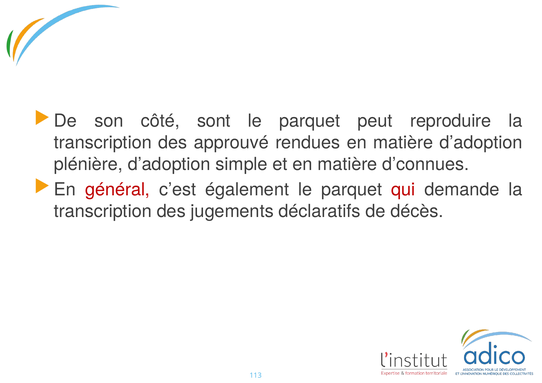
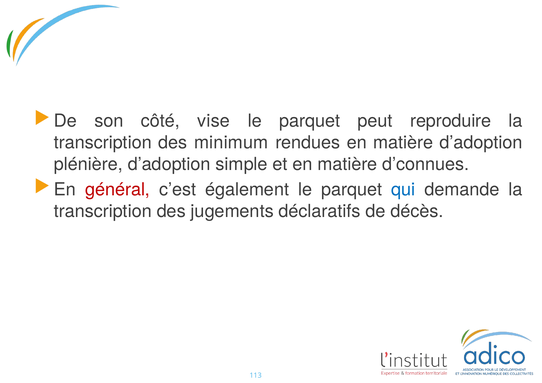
sont: sont -> vise
approuvé: approuvé -> minimum
qui colour: red -> blue
